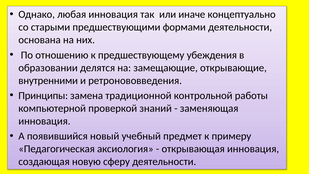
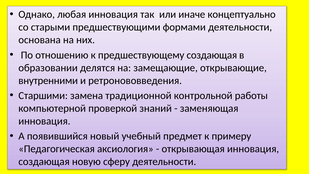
предшествующему убеждения: убеждения -> создающая
Принципы: Принципы -> Старшими
